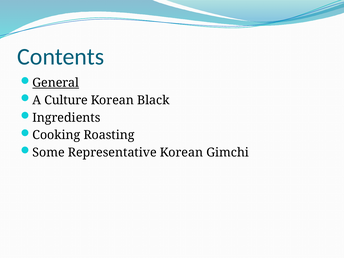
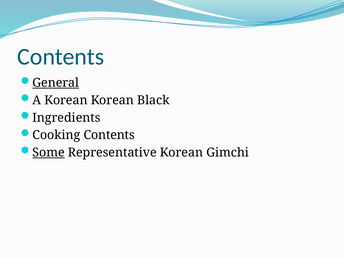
A Culture: Culture -> Korean
Cooking Roasting: Roasting -> Contents
Some underline: none -> present
